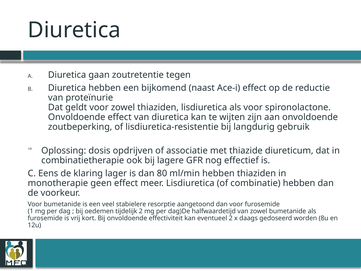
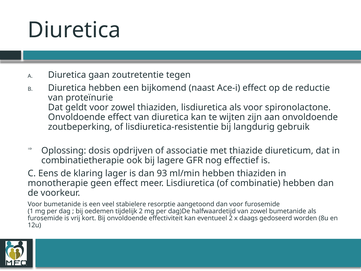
80: 80 -> 93
